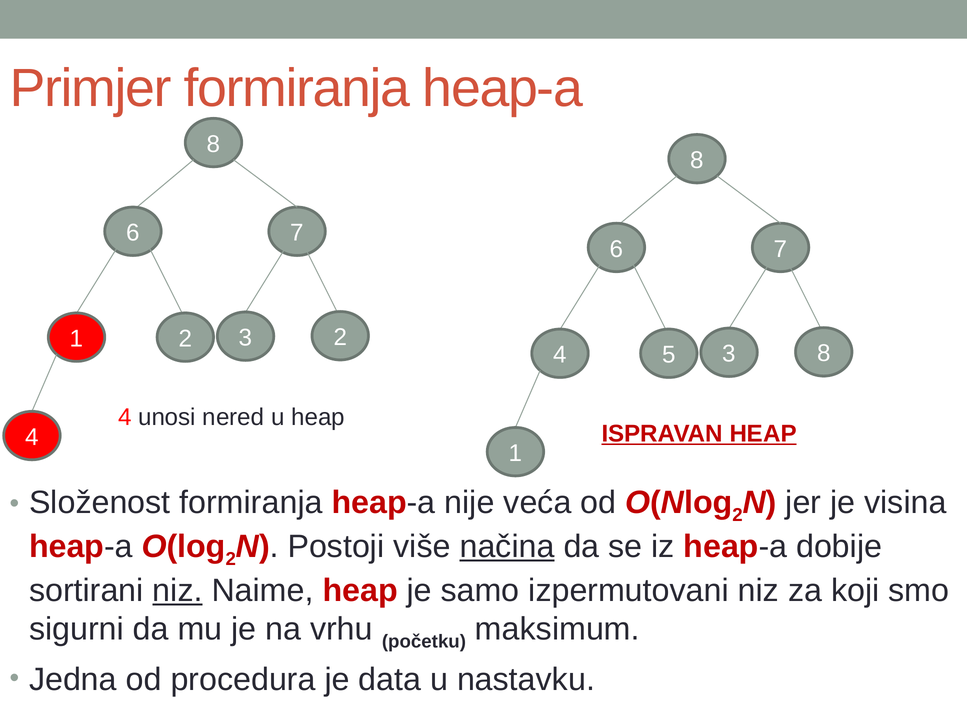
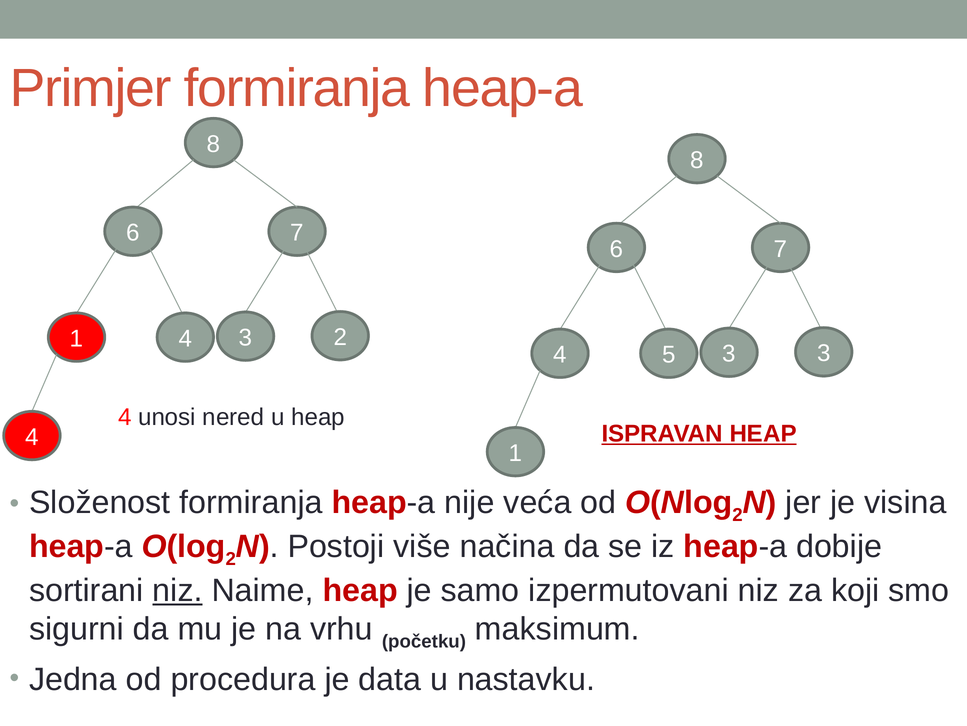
1 2: 2 -> 4
3 8: 8 -> 3
načina underline: present -> none
